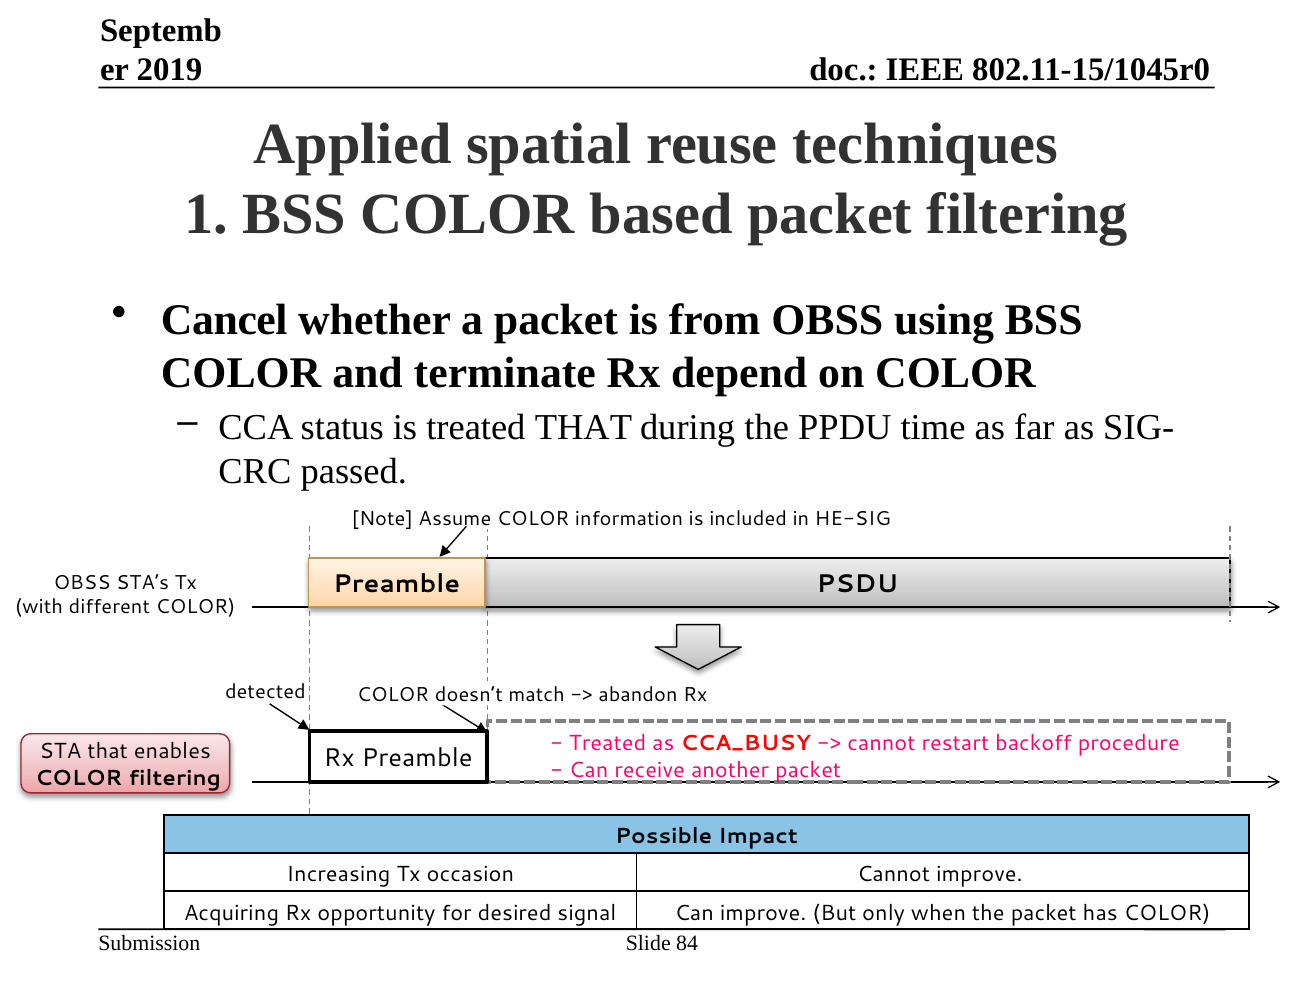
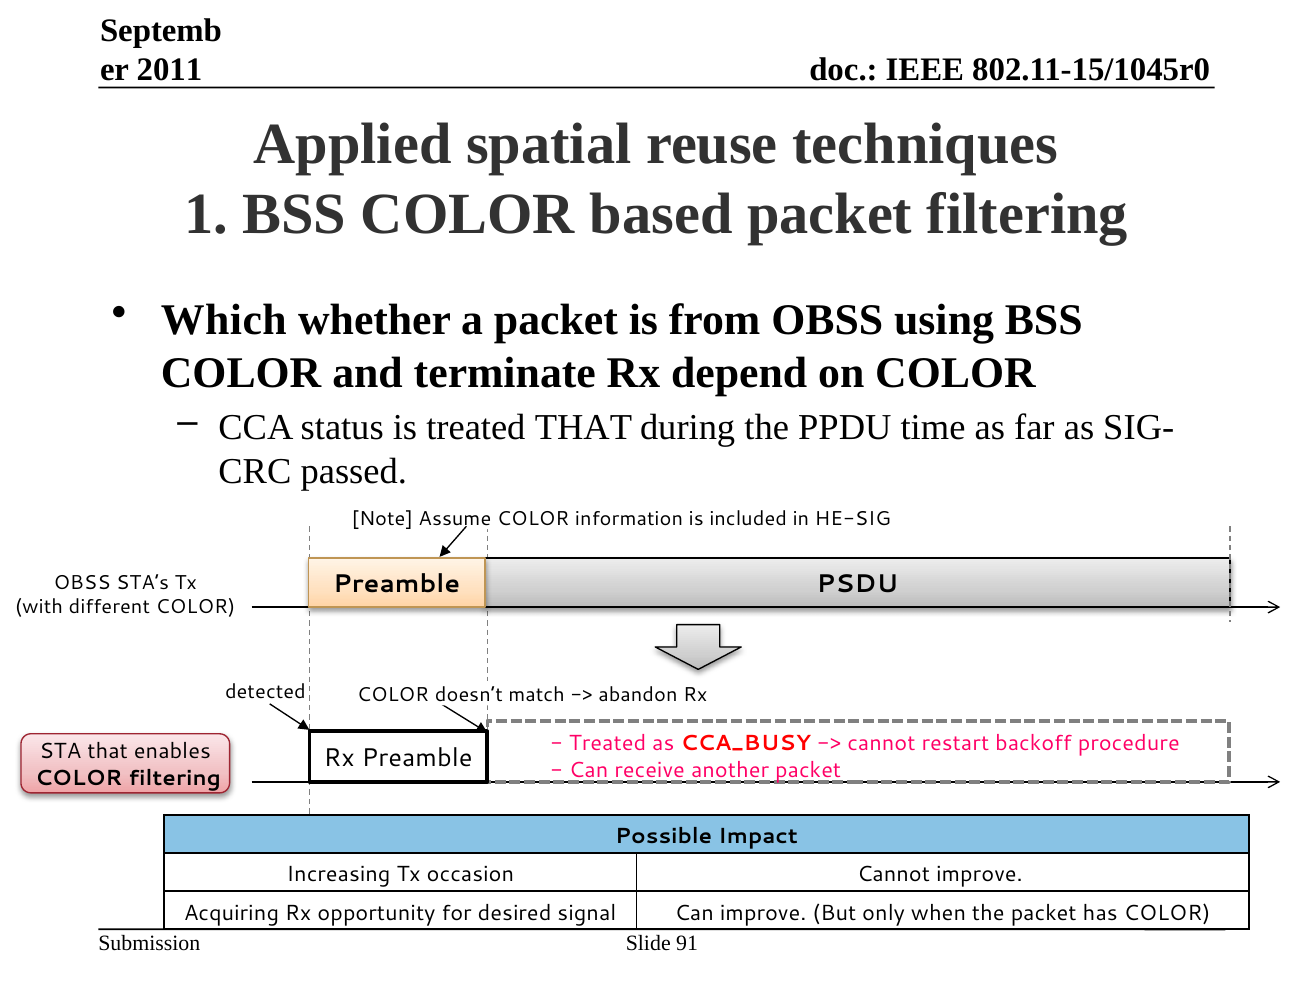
2019: 2019 -> 2011
Cancel: Cancel -> Which
84: 84 -> 91
